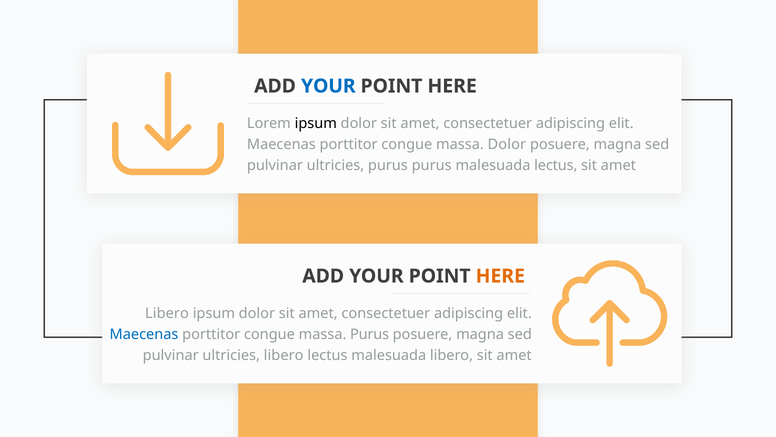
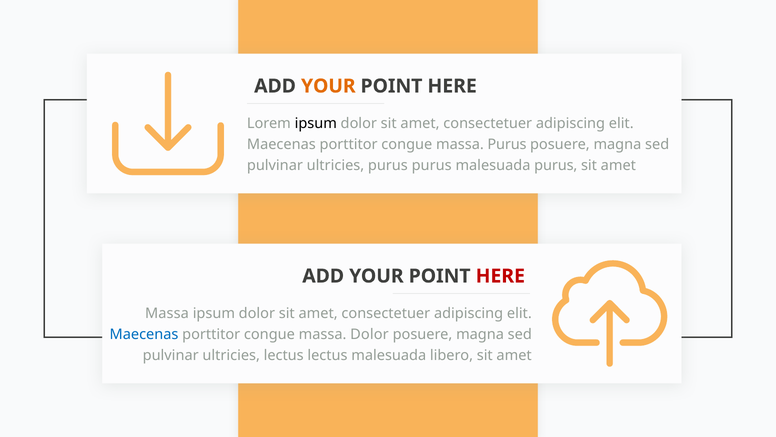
YOUR at (328, 86) colour: blue -> orange
massa Dolor: Dolor -> Purus
malesuada lectus: lectus -> purus
HERE at (500, 276) colour: orange -> red
Libero at (167, 313): Libero -> Massa
massa Purus: Purus -> Dolor
ultricies libero: libero -> lectus
